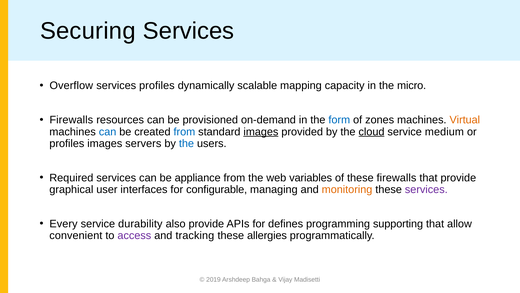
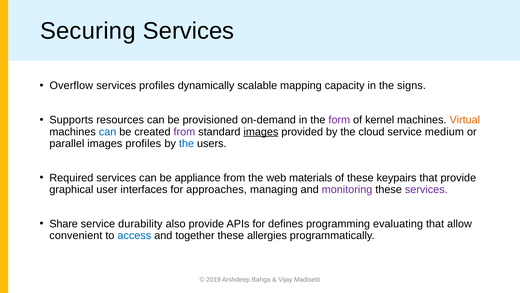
micro: micro -> signs
Firewalls at (71, 120): Firewalls -> Supports
form colour: blue -> purple
zones: zones -> kernel
from at (184, 132) colour: blue -> purple
cloud underline: present -> none
profiles at (67, 143): profiles -> parallel
images servers: servers -> profiles
variables: variables -> materials
these firewalls: firewalls -> keypairs
conﬁgurable: conﬁgurable -> approaches
monitoring colour: orange -> purple
Every: Every -> Share
supporting: supporting -> evaluating
access colour: purple -> blue
tracking: tracking -> together
